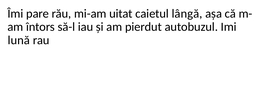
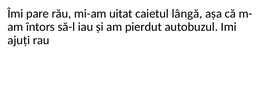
lună: lună -> ajuți
